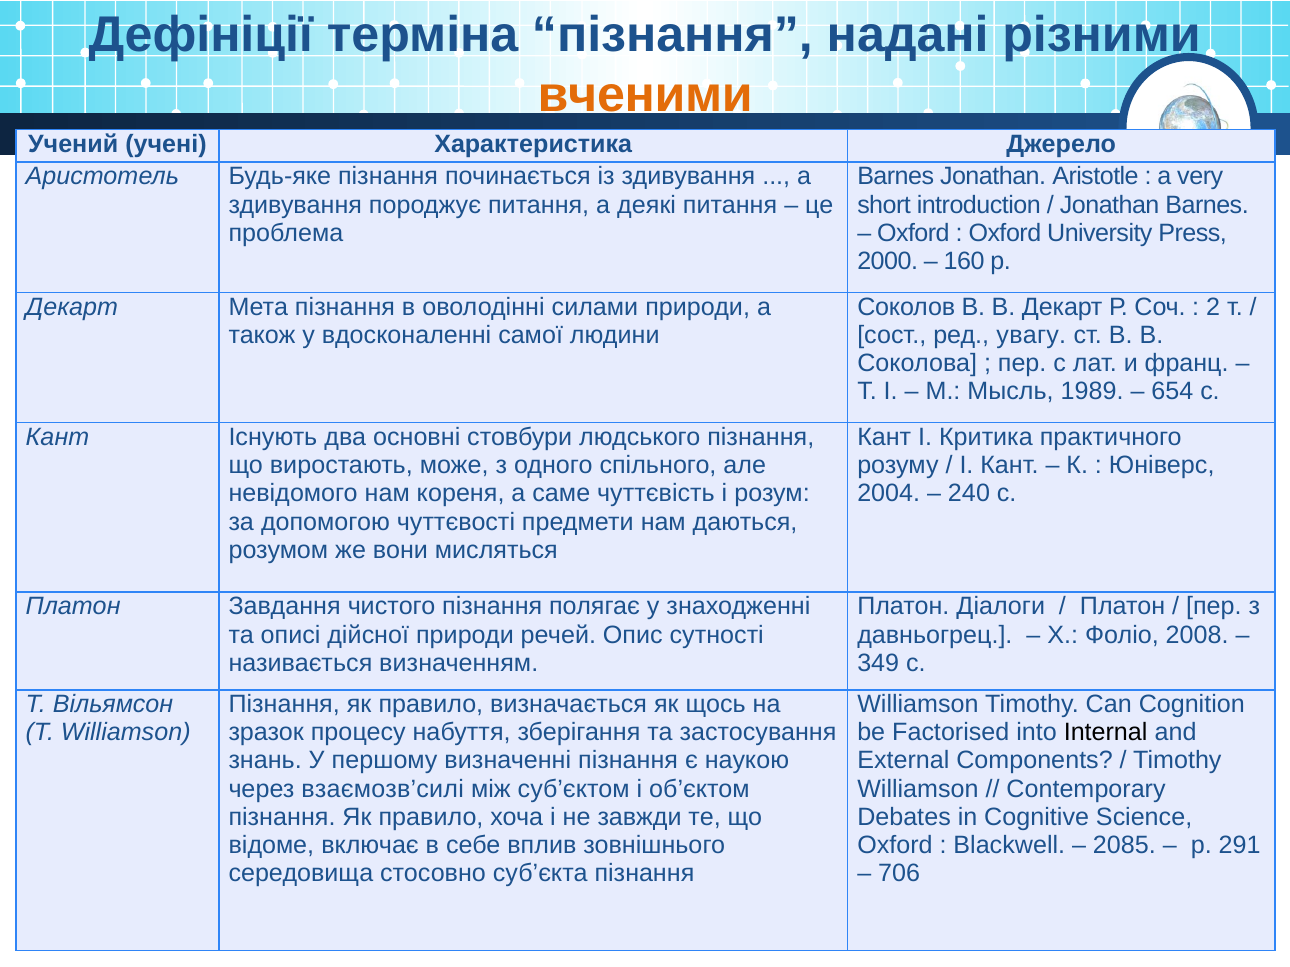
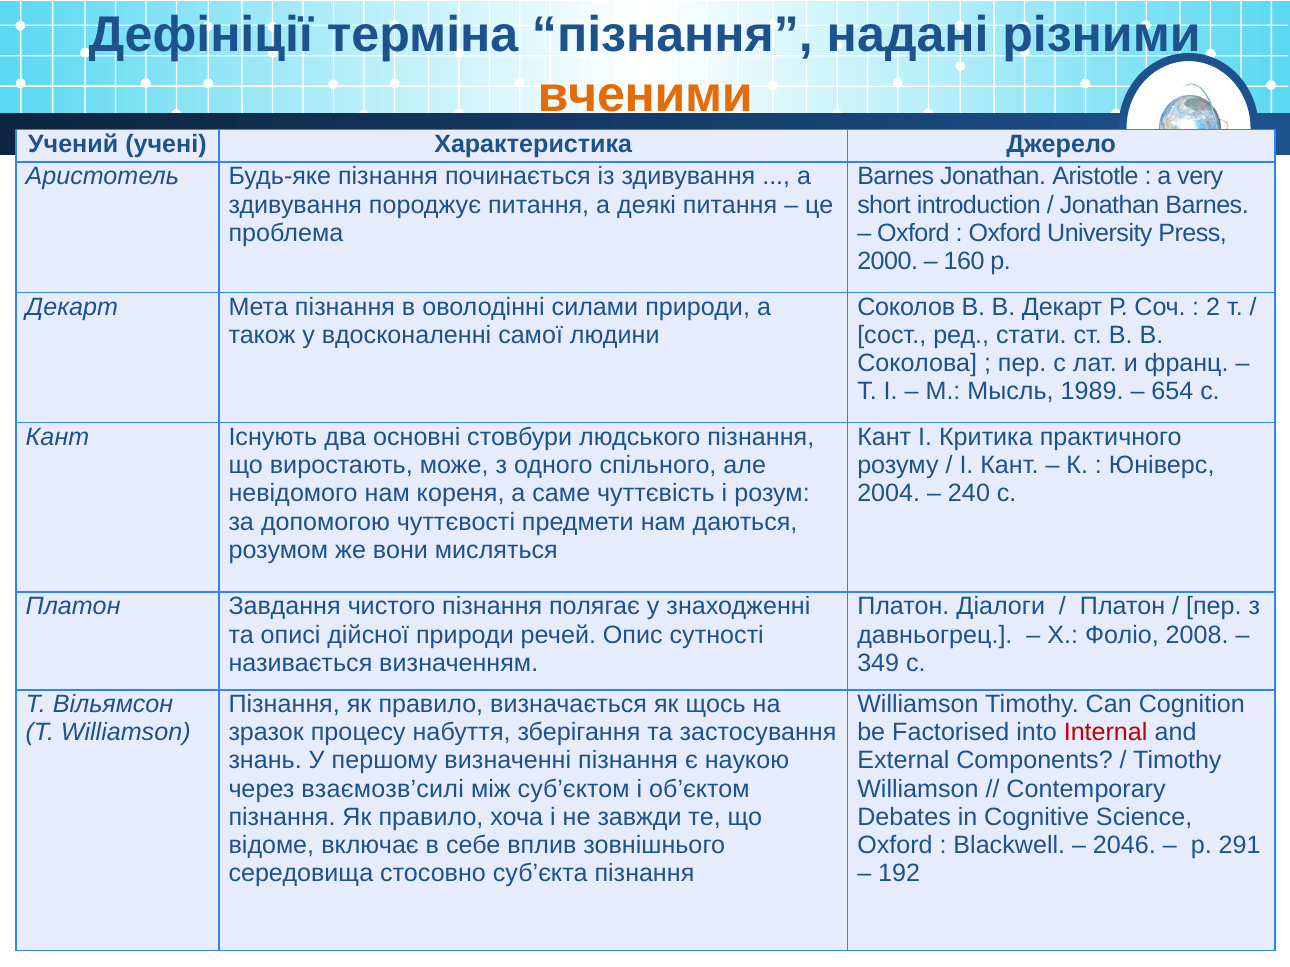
увагу: увагу -> стати
Internal colour: black -> red
2085: 2085 -> 2046
706: 706 -> 192
